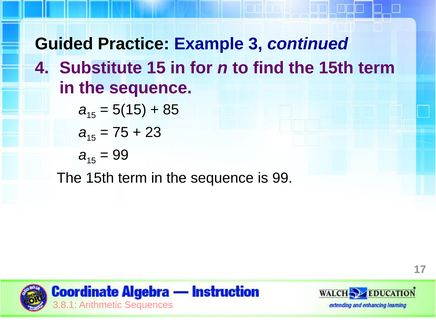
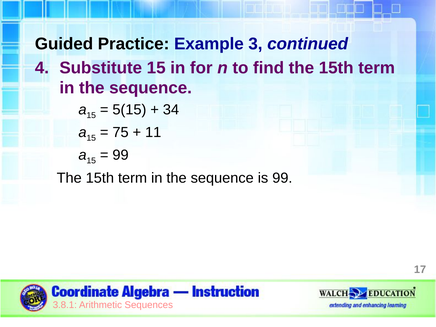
85: 85 -> 34
23: 23 -> 11
